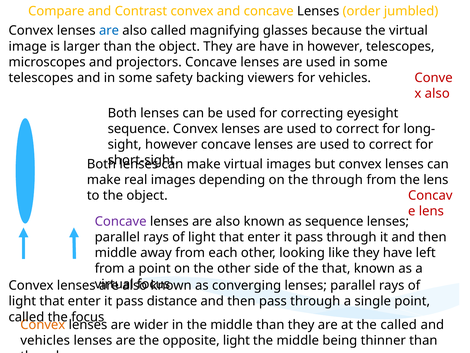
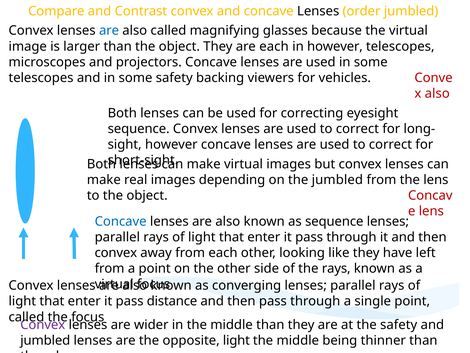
are have: have -> each
the through: through -> jumbled
Concave at (121, 221) colour: purple -> blue
middle at (116, 252): middle -> convex
the that: that -> rays
Convex at (43, 324) colour: orange -> purple
the called: called -> safety
vehicles at (45, 340): vehicles -> jumbled
